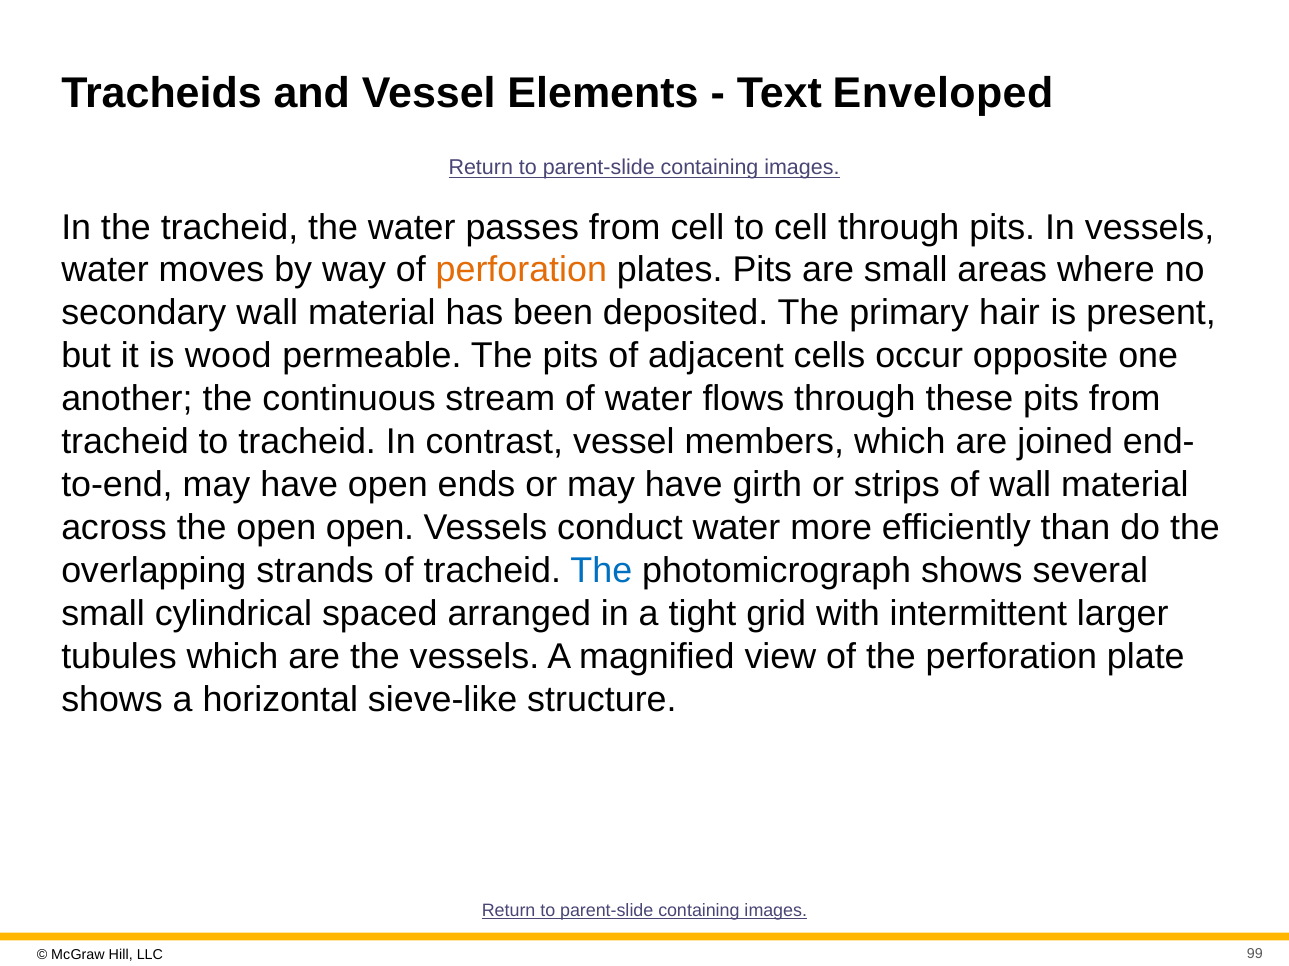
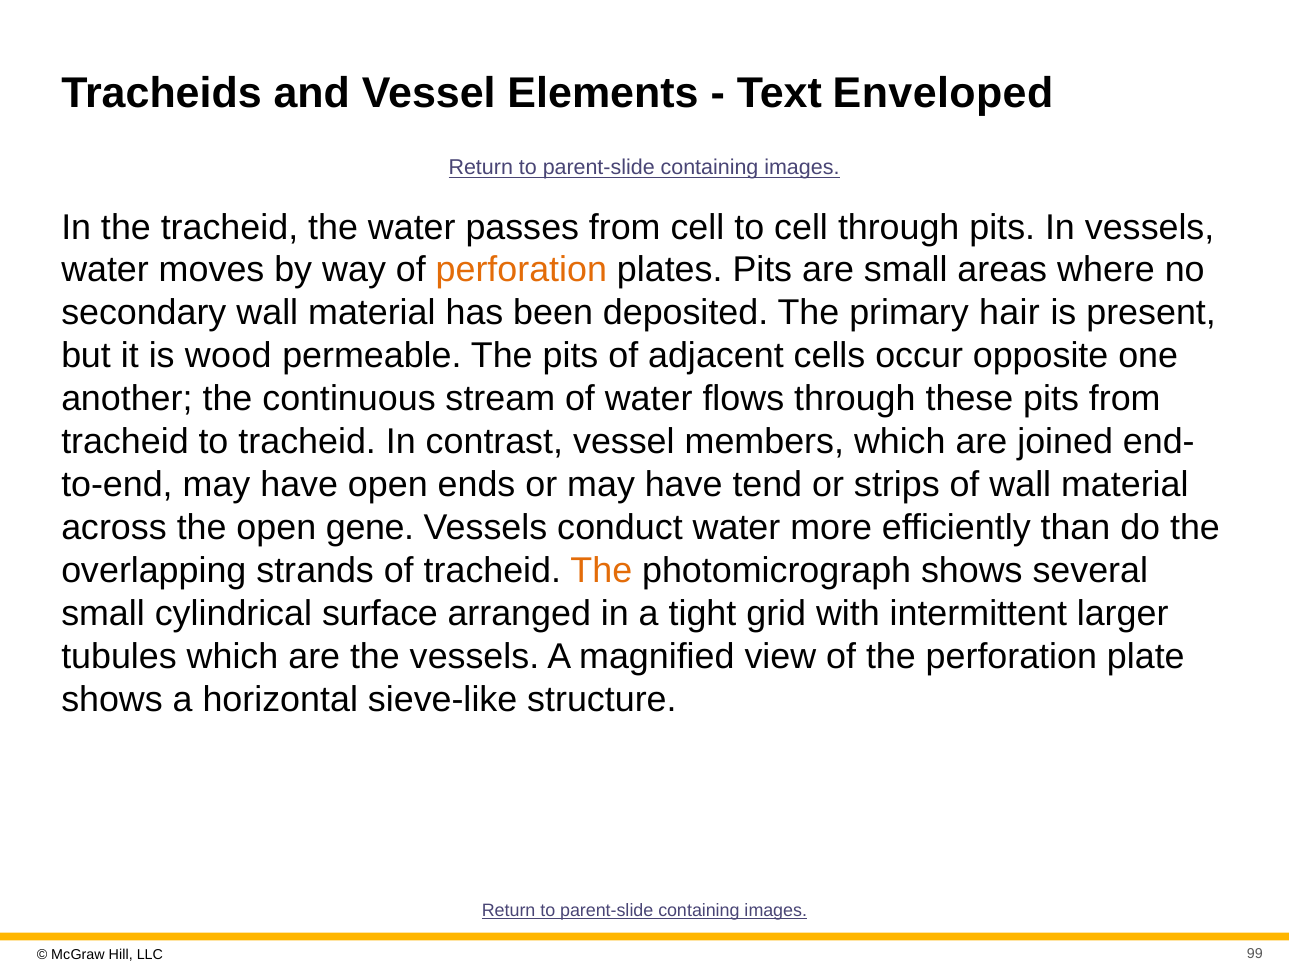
girth: girth -> tend
open open: open -> gene
The at (601, 571) colour: blue -> orange
spaced: spaced -> surface
